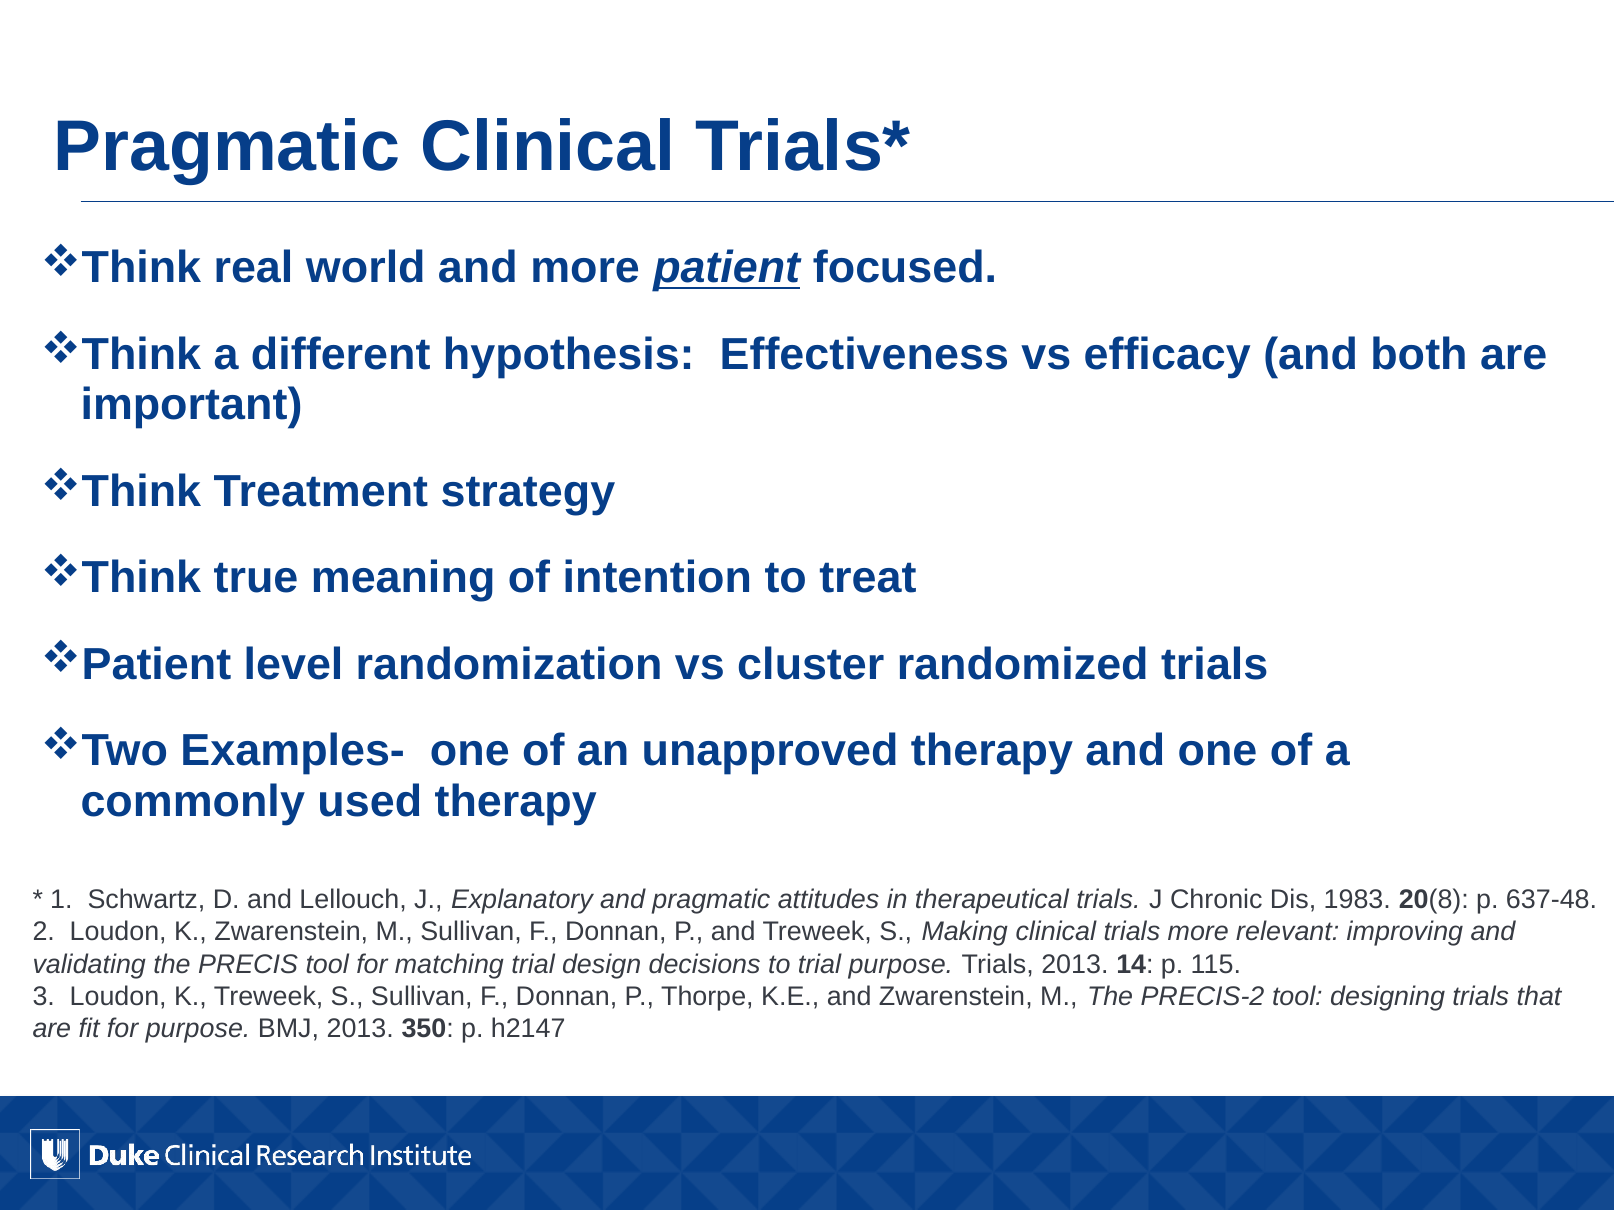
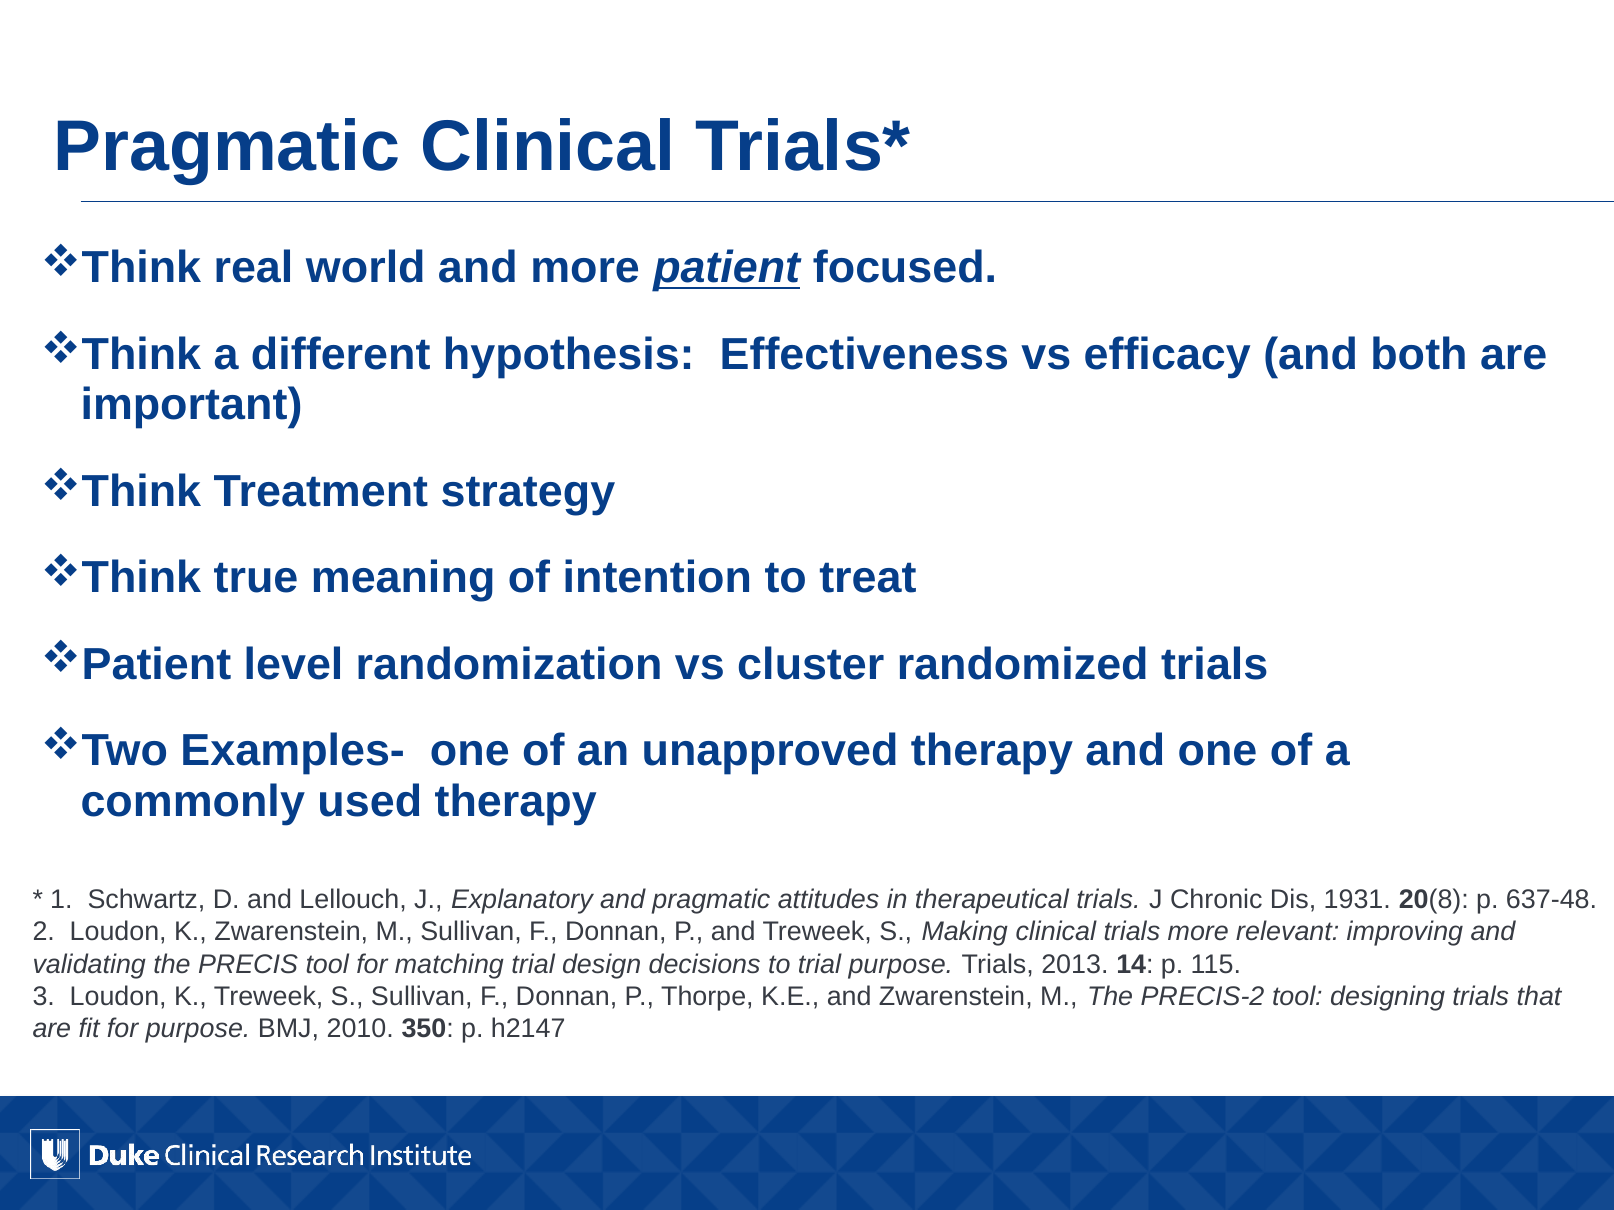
1983: 1983 -> 1931
BMJ 2013: 2013 -> 2010
